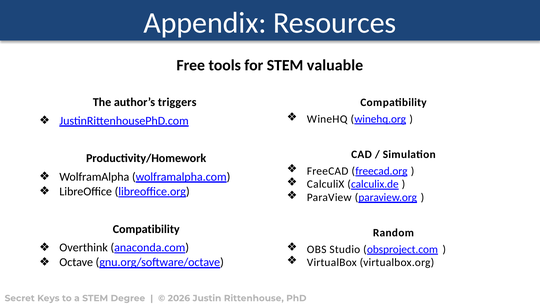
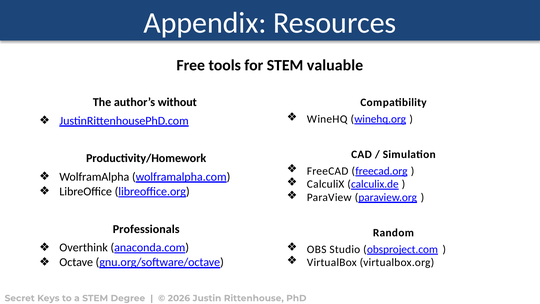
triggers: triggers -> without
Compatibility at (146, 229): Compatibility -> Professionals
